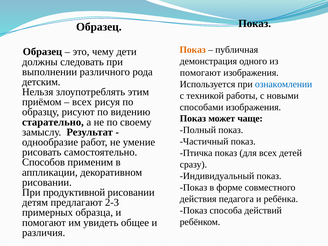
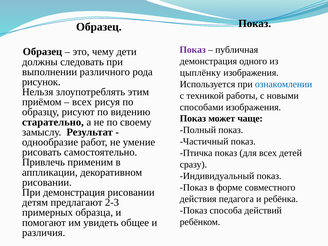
Показ at (193, 50) colour: orange -> purple
помогают at (200, 73): помогают -> цыплёнку
детским: детским -> рисунок
Способов: Способов -> Привлечь
При продуктивной: продуктивной -> демонстрация
